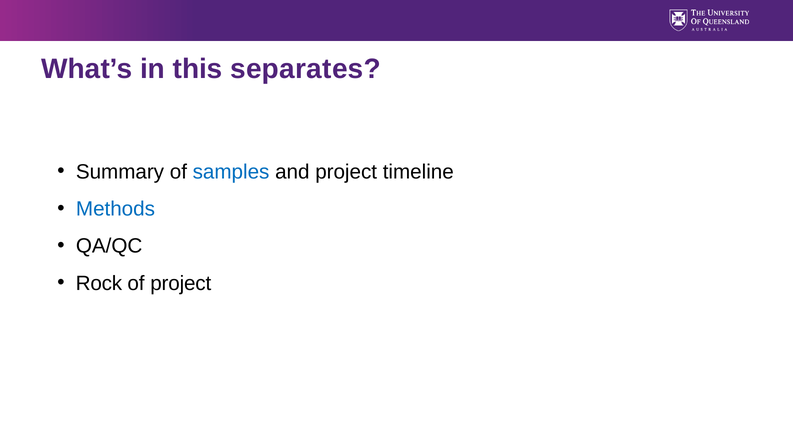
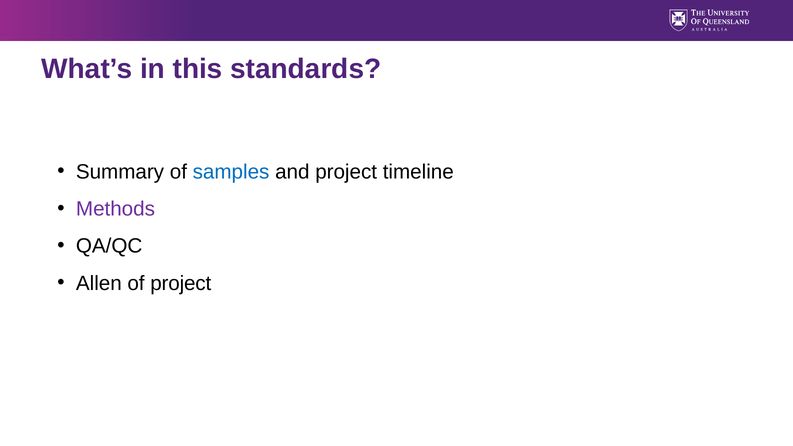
separates: separates -> standards
Methods colour: blue -> purple
Rock: Rock -> Allen
